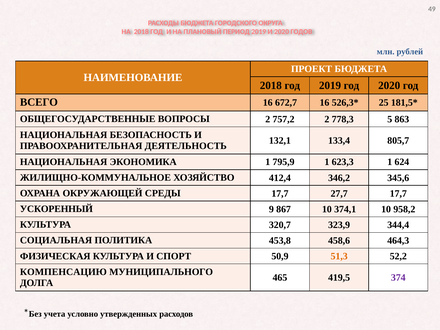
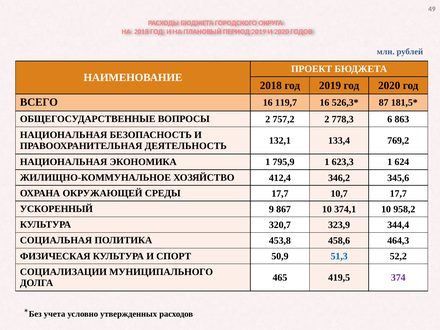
672,7: 672,7 -> 119,7
25: 25 -> 87
5: 5 -> 6
805,7: 805,7 -> 769,2
27,7: 27,7 -> 10,7
51,3 colour: orange -> blue
КОМПЕНСАЦИЮ: КОМПЕНСАЦИЮ -> СОЦИАЛИЗАЦИИ
